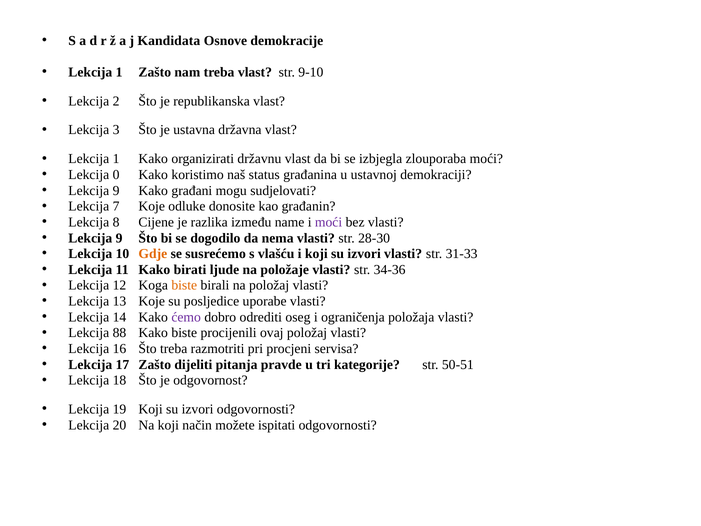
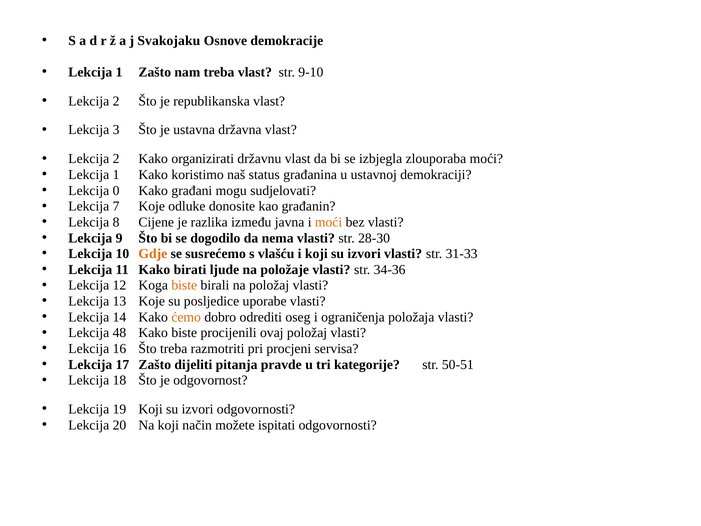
Kandidata: Kandidata -> Svakojaku
1 at (116, 159): 1 -> 2
0 at (116, 175): 0 -> 1
9 at (116, 190): 9 -> 0
name: name -> javna
moći at (329, 222) colour: purple -> orange
ćemo colour: purple -> orange
88: 88 -> 48
